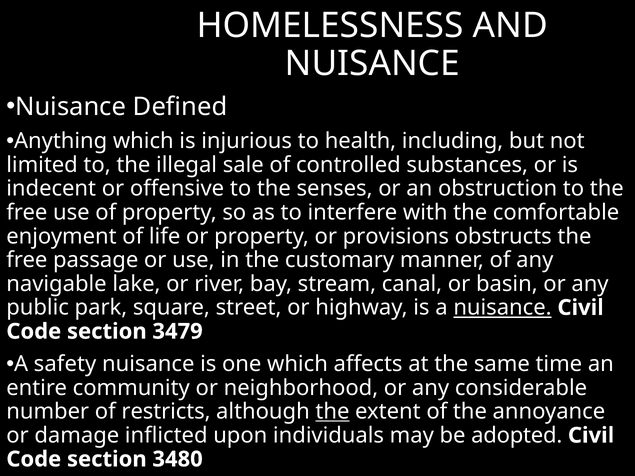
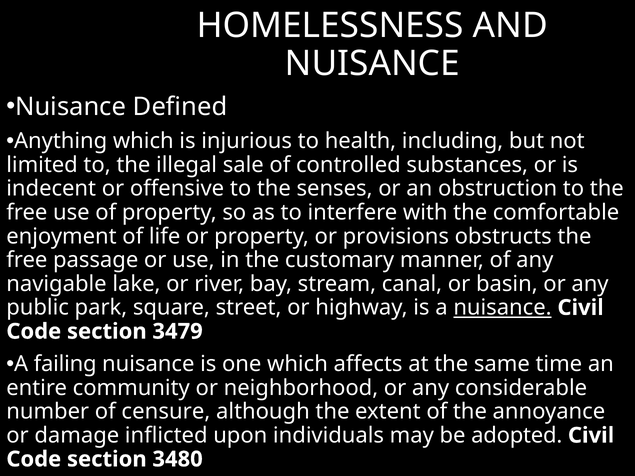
safety: safety -> failing
restricts: restricts -> censure
the at (332, 412) underline: present -> none
